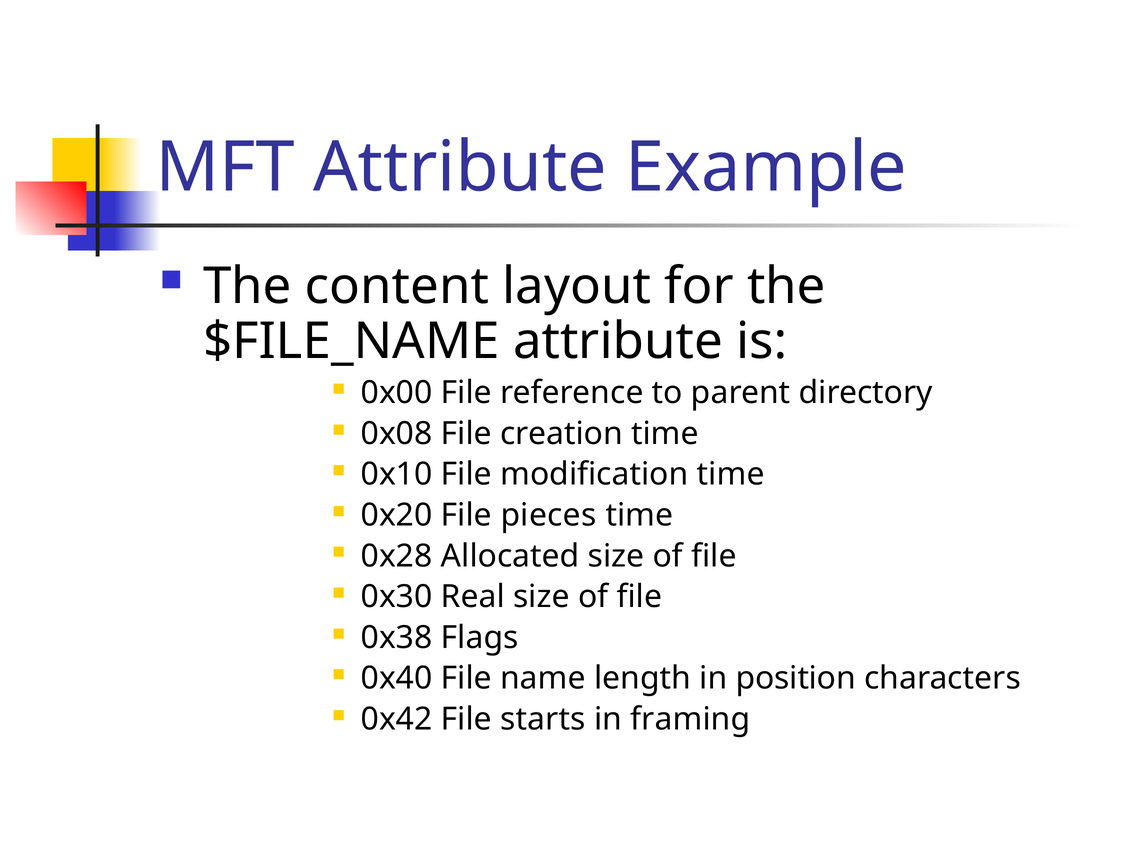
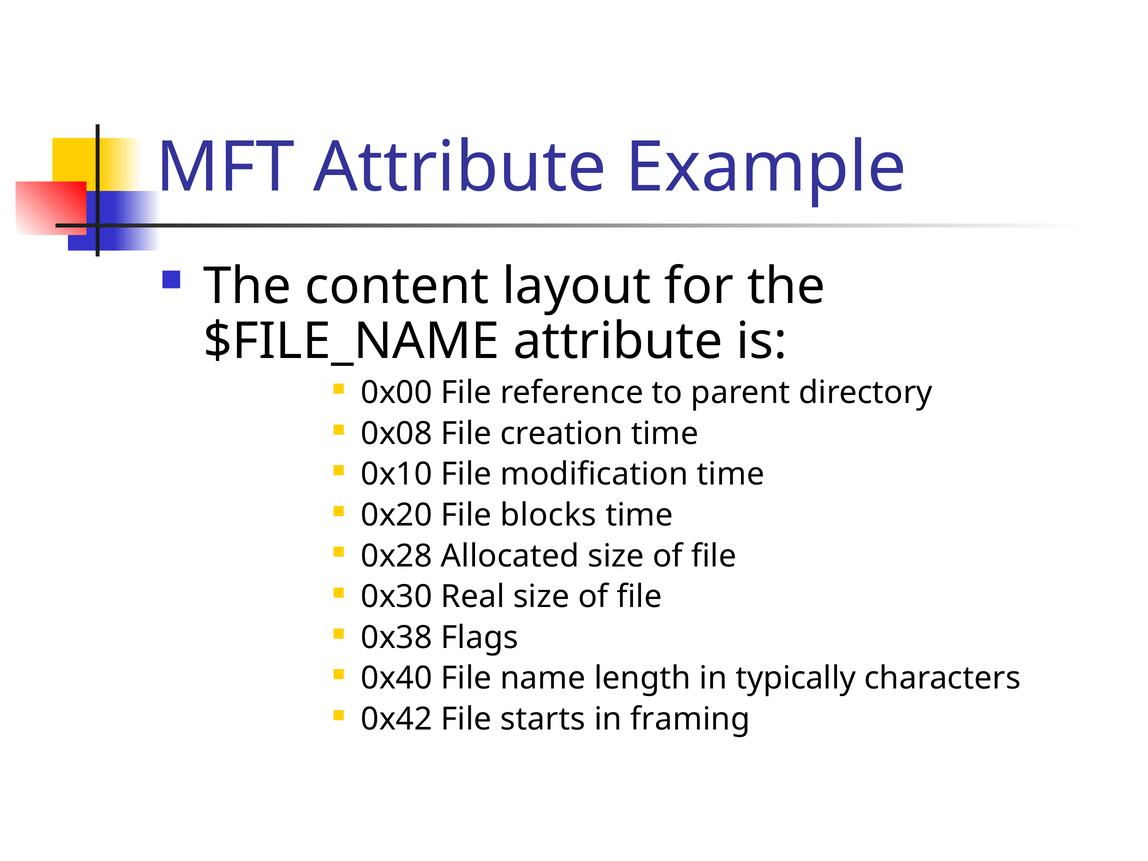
pieces: pieces -> blocks
position: position -> typically
